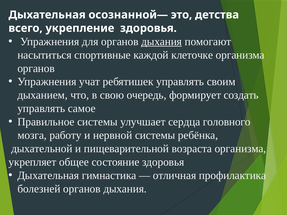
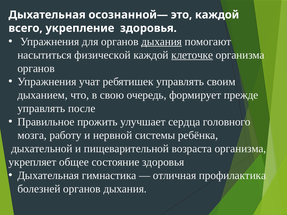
это детства: детства -> каждой
спортивные: спортивные -> физической
клеточке underline: none -> present
создать: создать -> прежде
самое: самое -> после
Правильное системы: системы -> прожить
